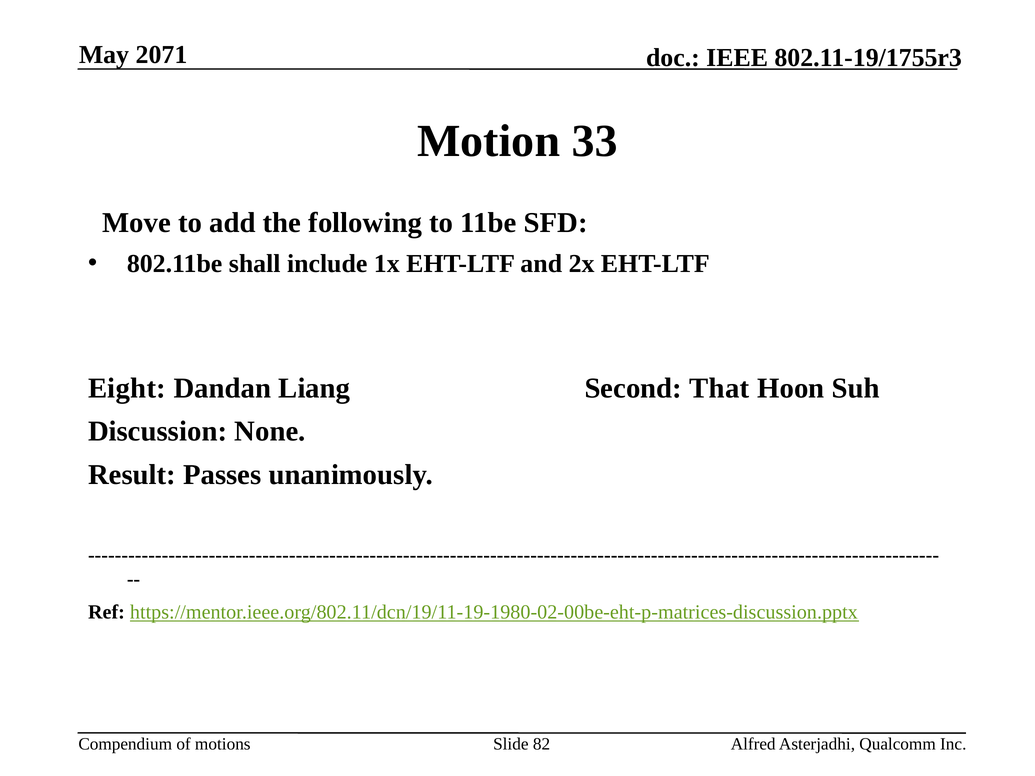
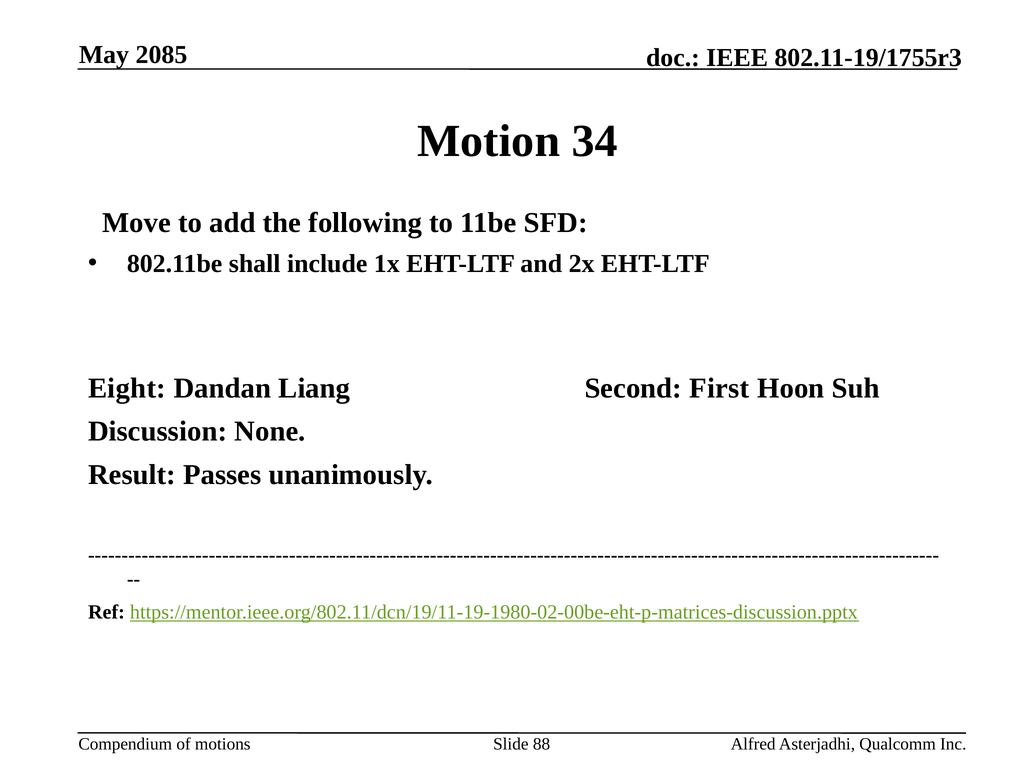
2071: 2071 -> 2085
33: 33 -> 34
That: That -> First
82: 82 -> 88
